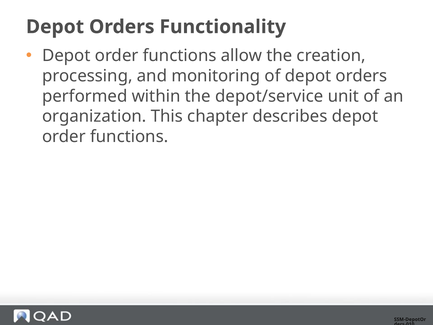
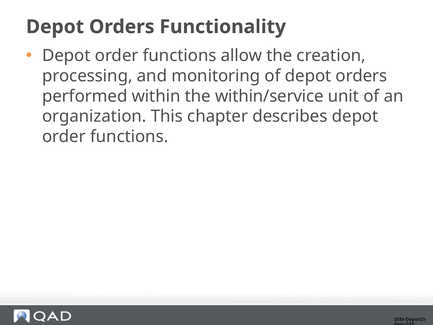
depot/service: depot/service -> within/service
